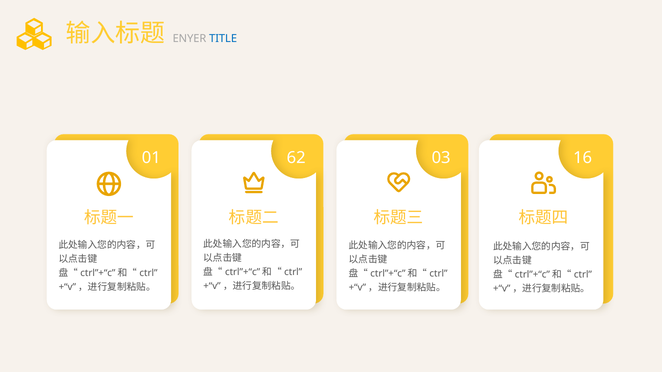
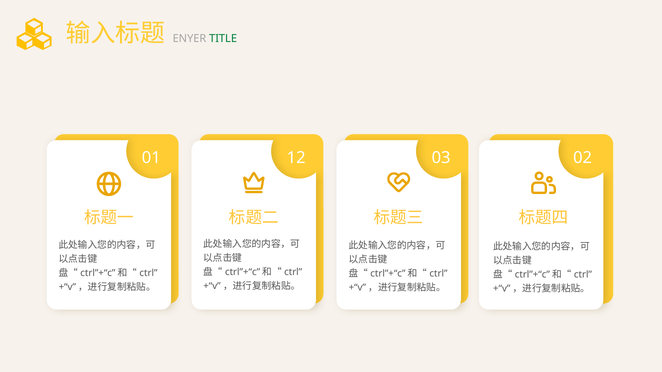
TITLE colour: blue -> green
62: 62 -> 12
16: 16 -> 02
